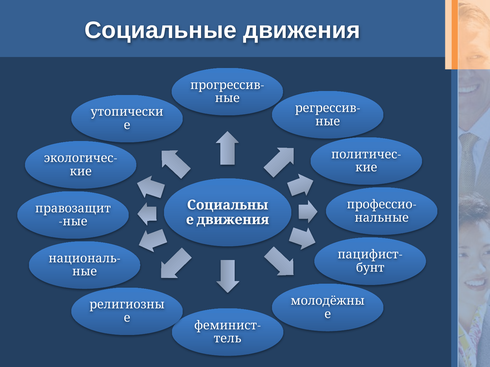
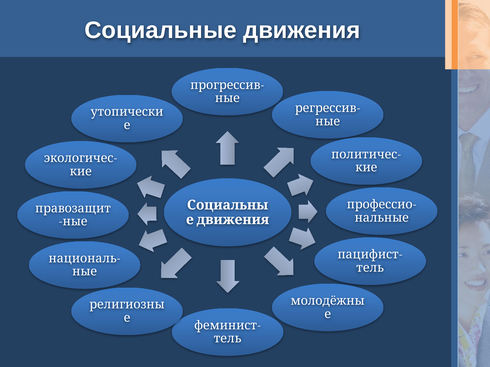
бунт at (370, 268): бунт -> тель
